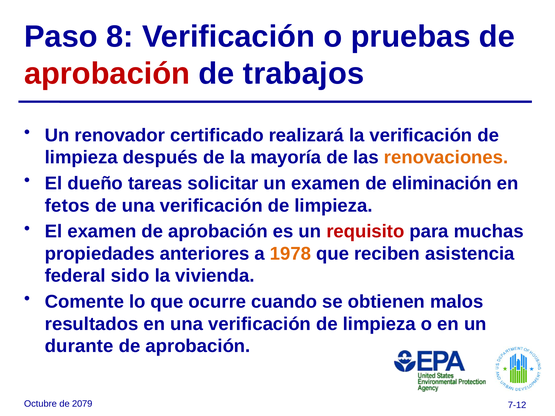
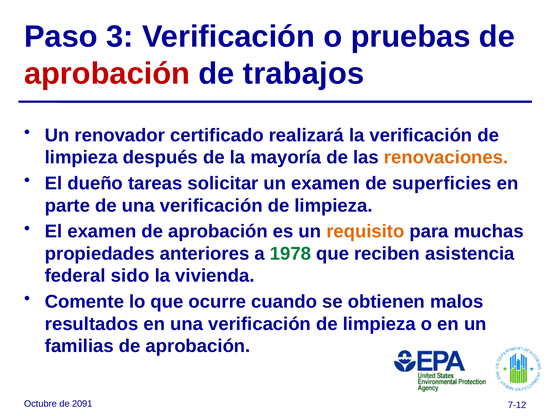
8: 8 -> 3
eliminación: eliminación -> superficies
fetos: fetos -> parte
requisito colour: red -> orange
1978 colour: orange -> green
durante: durante -> familias
2079: 2079 -> 2091
